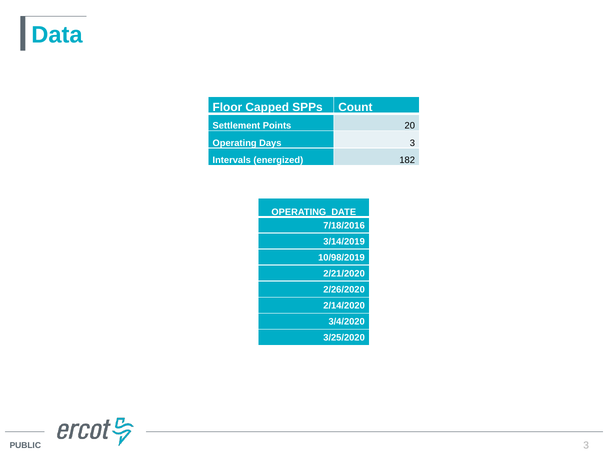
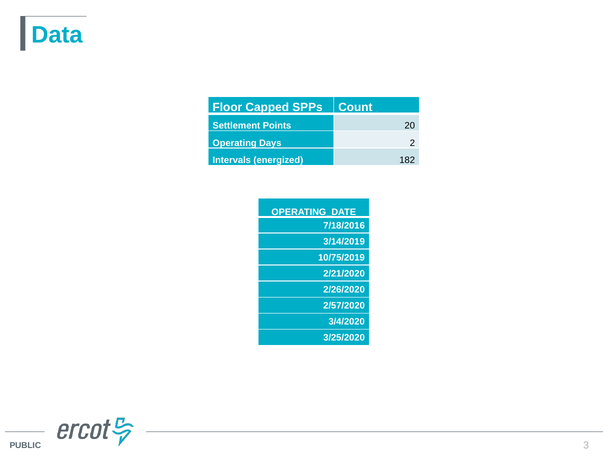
Days 3: 3 -> 2
10/98/2019: 10/98/2019 -> 10/75/2019
2/14/2020: 2/14/2020 -> 2/57/2020
